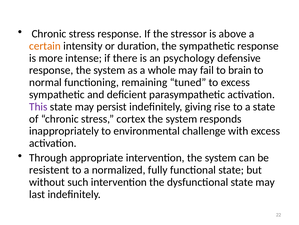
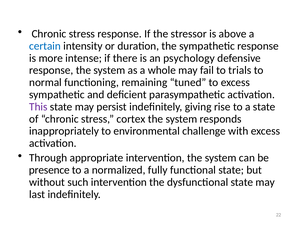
certain colour: orange -> blue
brain: brain -> trials
resistent: resistent -> presence
